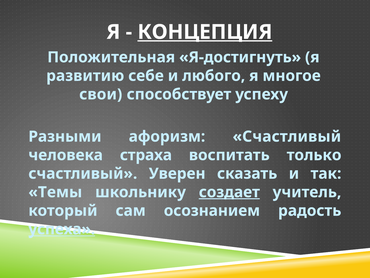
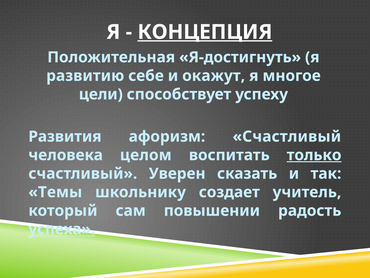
любого: любого -> окажут
свои: свои -> цели
Разными: Разными -> Развития
страха: страха -> целом
только underline: none -> present
создает underline: present -> none
осознанием: осознанием -> повышении
